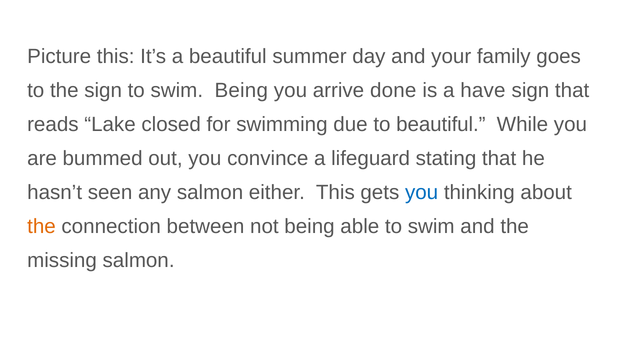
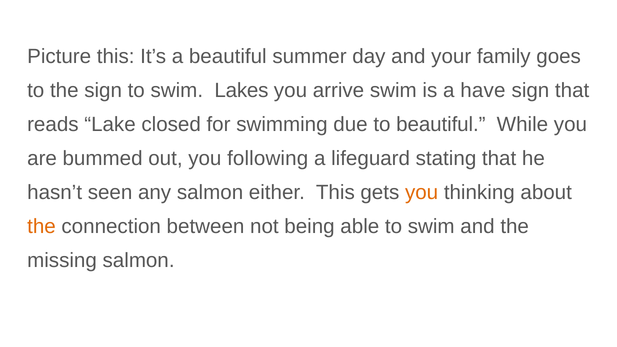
swim Being: Being -> Lakes
arrive done: done -> swim
convince: convince -> following
you at (422, 193) colour: blue -> orange
